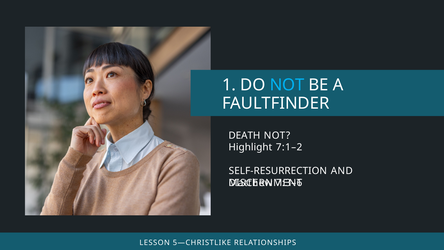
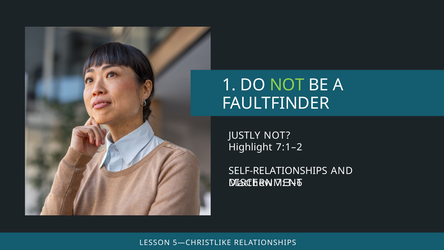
NOT at (287, 85) colour: light blue -> light green
DEATH: DEATH -> JUSTLY
SELF-RESURRECTION: SELF-RESURRECTION -> SELF-RELATIONSHIPS
